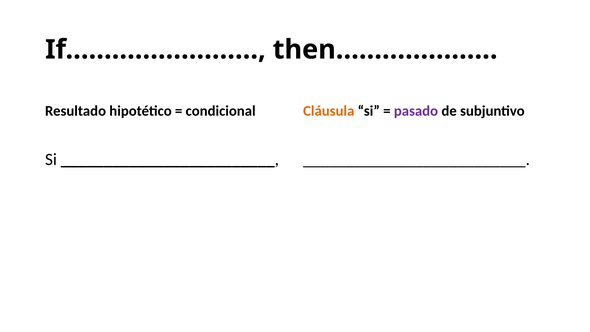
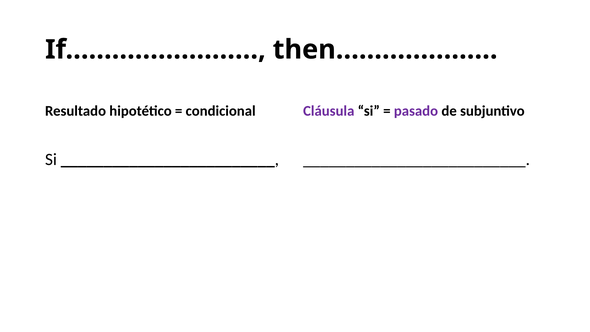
Cláusula colour: orange -> purple
